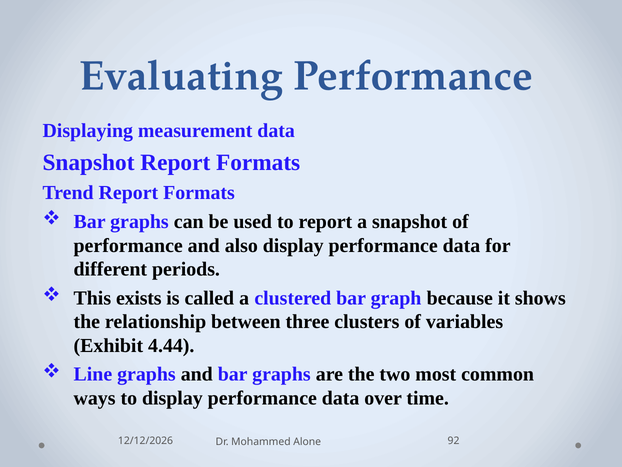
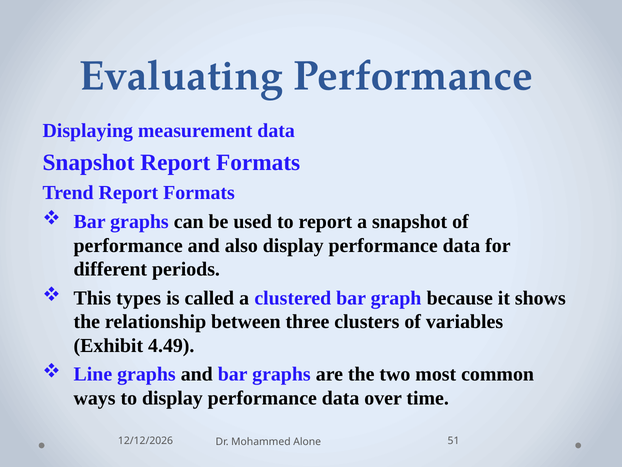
exists: exists -> types
4.44: 4.44 -> 4.49
92: 92 -> 51
